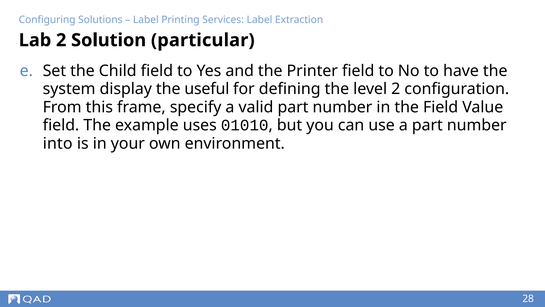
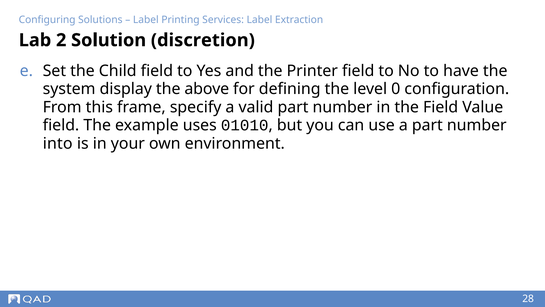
particular: particular -> discretion
useful: useful -> above
level 2: 2 -> 0
